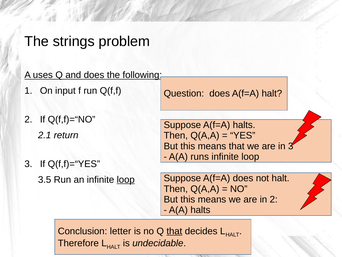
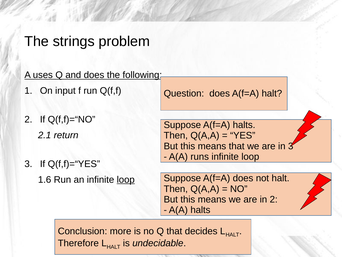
3.5: 3.5 -> 1.6
letter: letter -> more
that at (174, 231) underline: present -> none
